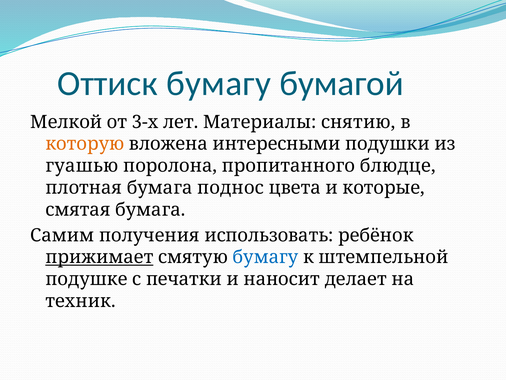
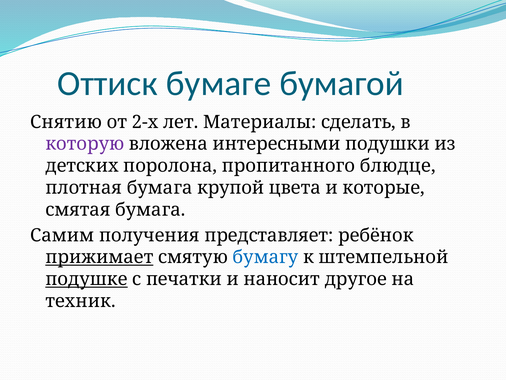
Оттиск бумагу: бумагу -> бумаге
Мелкой: Мелкой -> Снятию
3-х: 3-х -> 2-х
снятию: снятию -> сделать
которую colour: orange -> purple
гуашью: гуашью -> детских
поднос: поднос -> крупой
использовать: использовать -> представляет
подушке underline: none -> present
делает: делает -> другое
